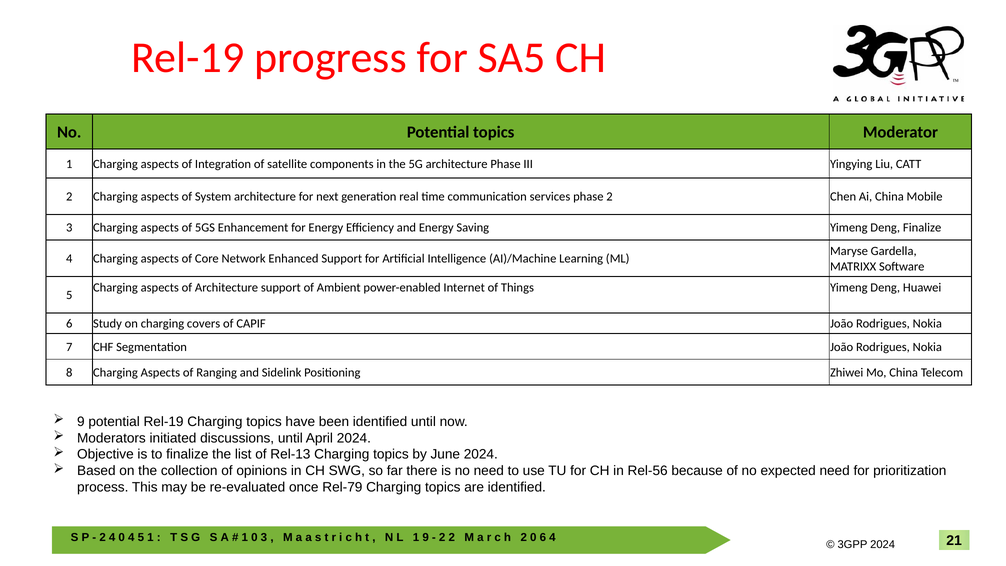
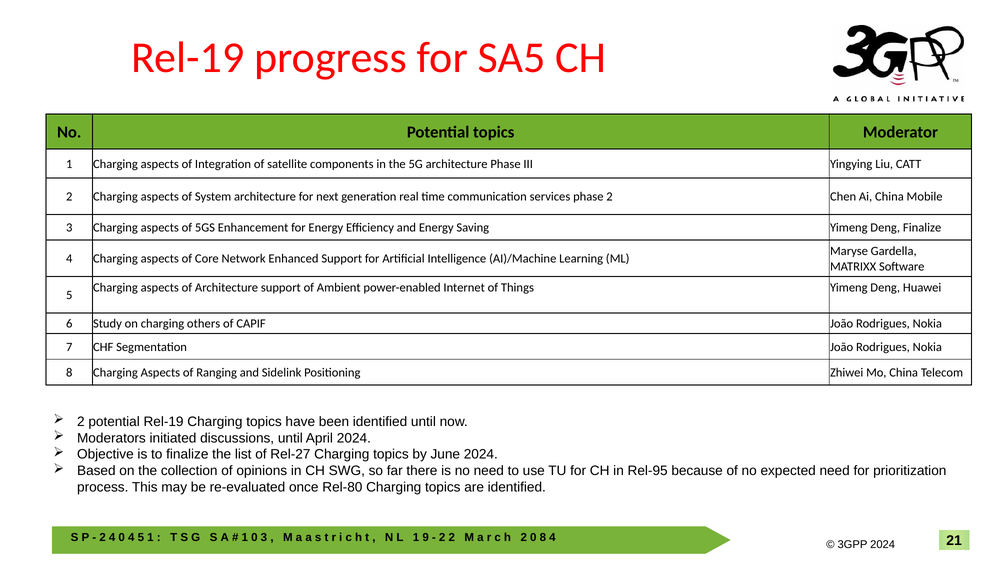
covers: covers -> others
9 at (81, 422): 9 -> 2
Rel-13: Rel-13 -> Rel-27
Rel-56: Rel-56 -> Rel-95
Rel-79: Rel-79 -> Rel-80
6 at (543, 537): 6 -> 8
